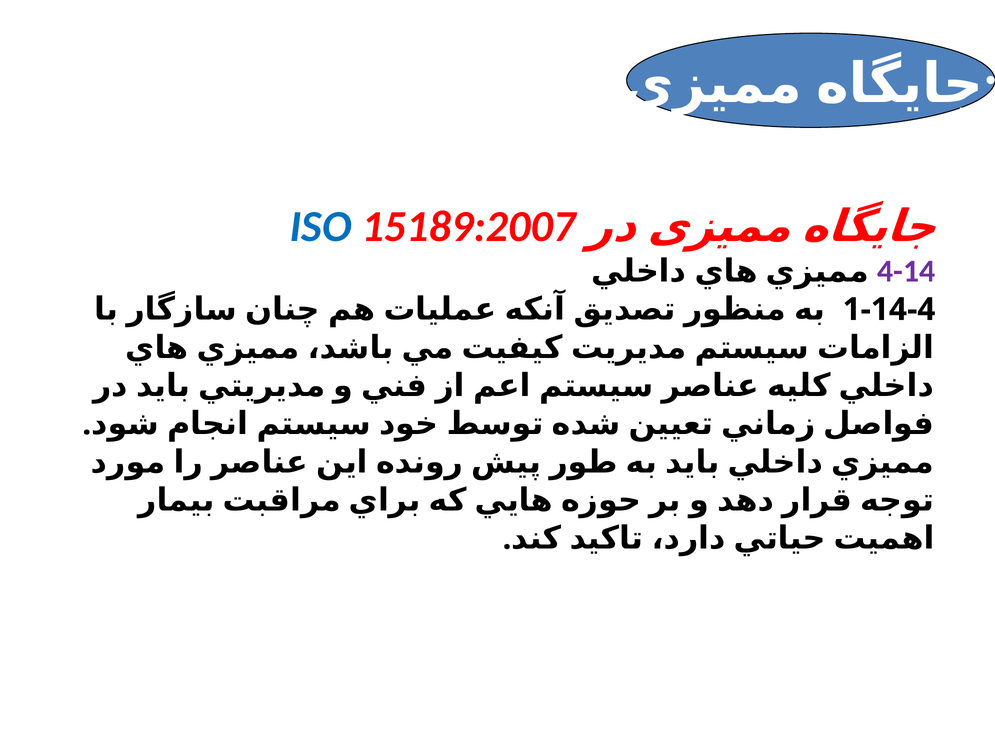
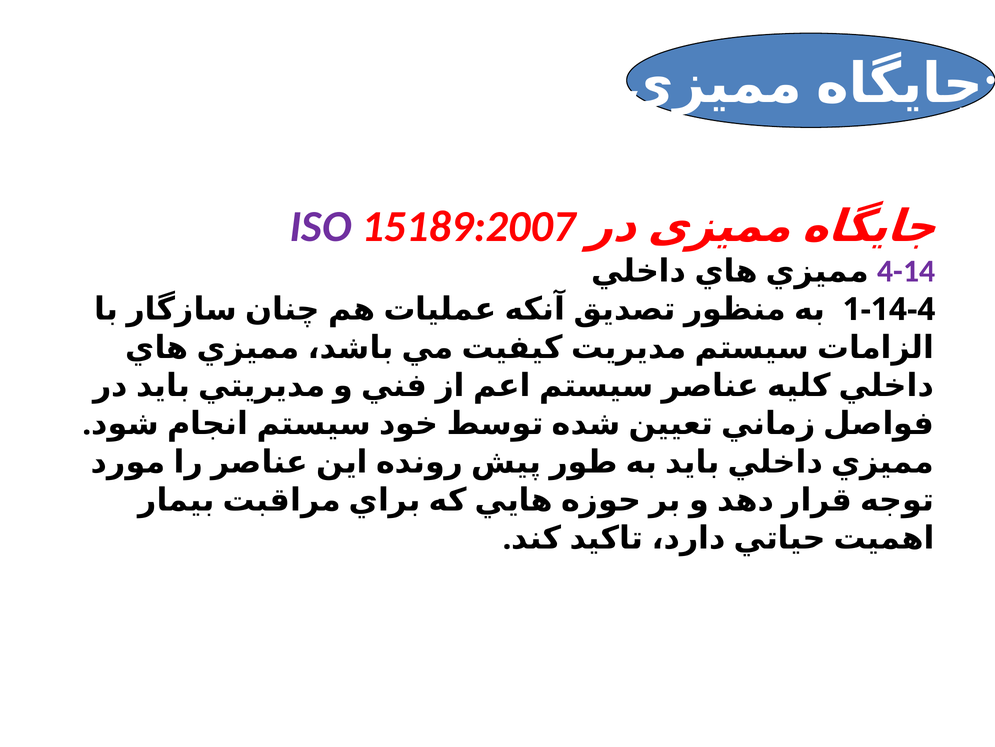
ISO colour: blue -> purple
